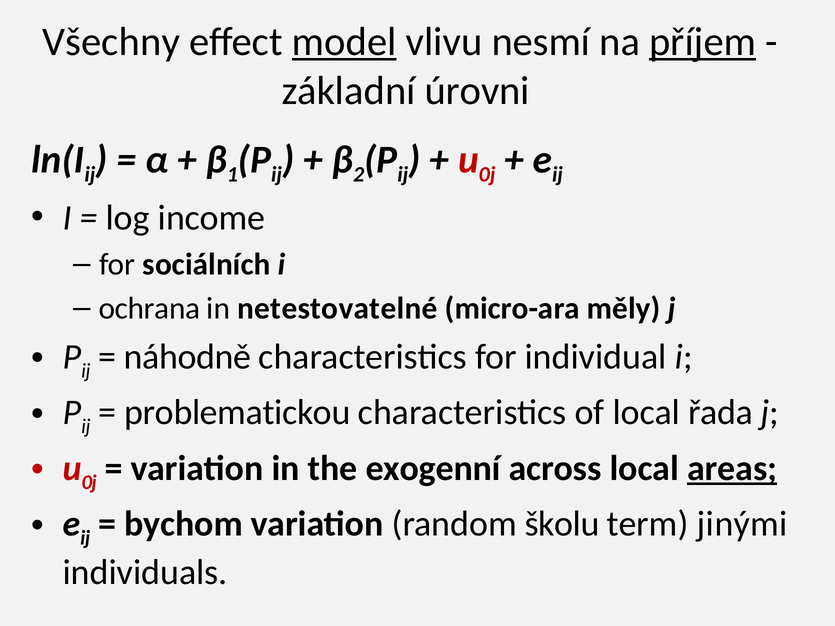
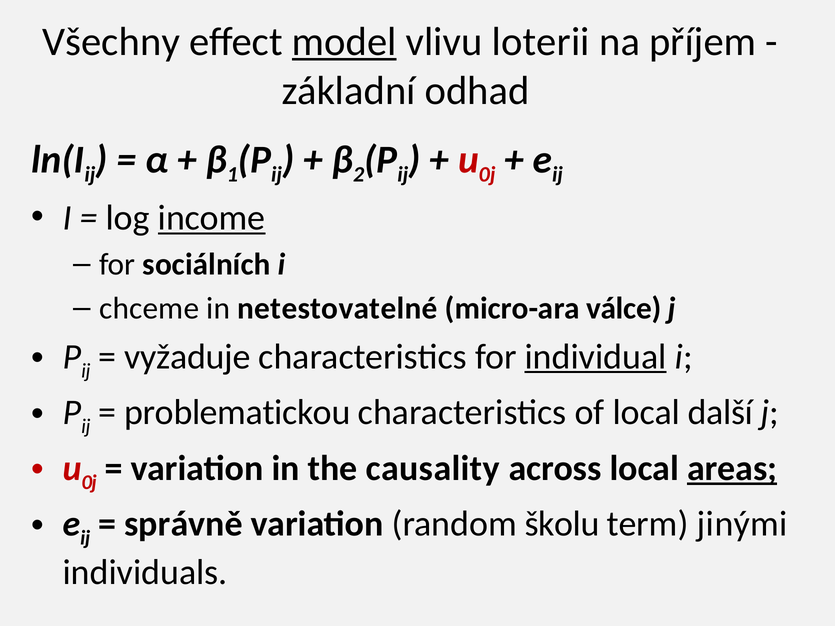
nesmí: nesmí -> loterii
příjem underline: present -> none
úrovni: úrovni -> odhad
income underline: none -> present
ochrana: ochrana -> chceme
měly: měly -> válce
náhodně: náhodně -> vyžaduje
individual underline: none -> present
řada: řada -> další
exogenní: exogenní -> causality
bychom: bychom -> správně
